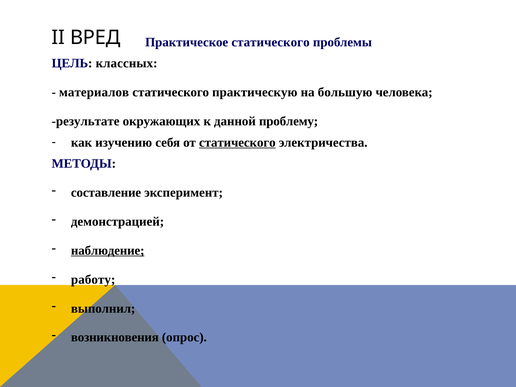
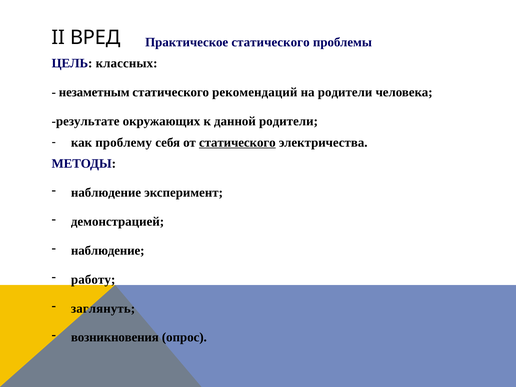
материалов: материалов -> незаметным
практическую: практическую -> рекомендаций
на большую: большую -> родители
данной проблему: проблему -> родители
изучению: изучению -> проблему
составление at (106, 193): составление -> наблюдение
наблюдение at (108, 251) underline: present -> none
выполнил: выполнил -> заглянуть
